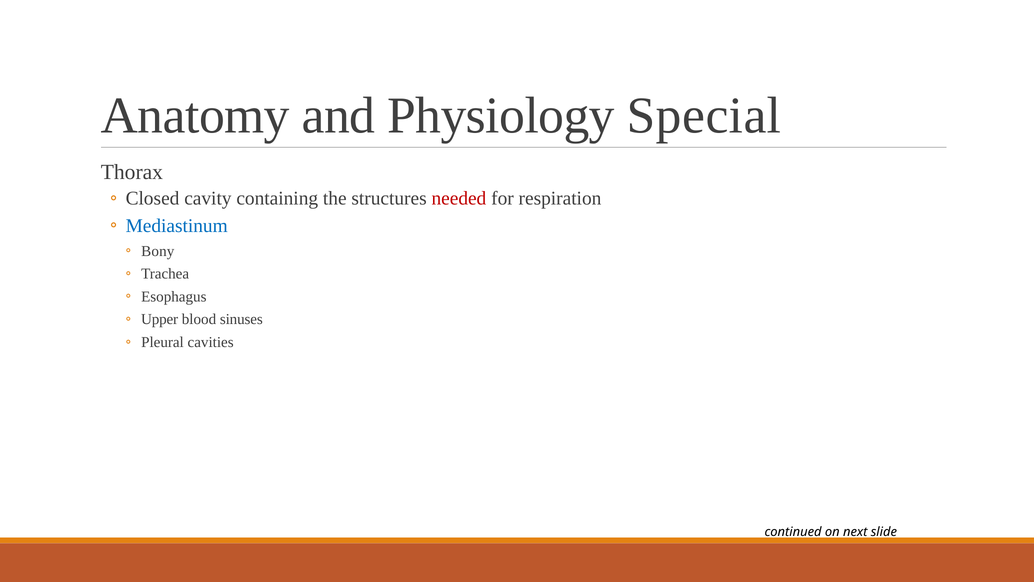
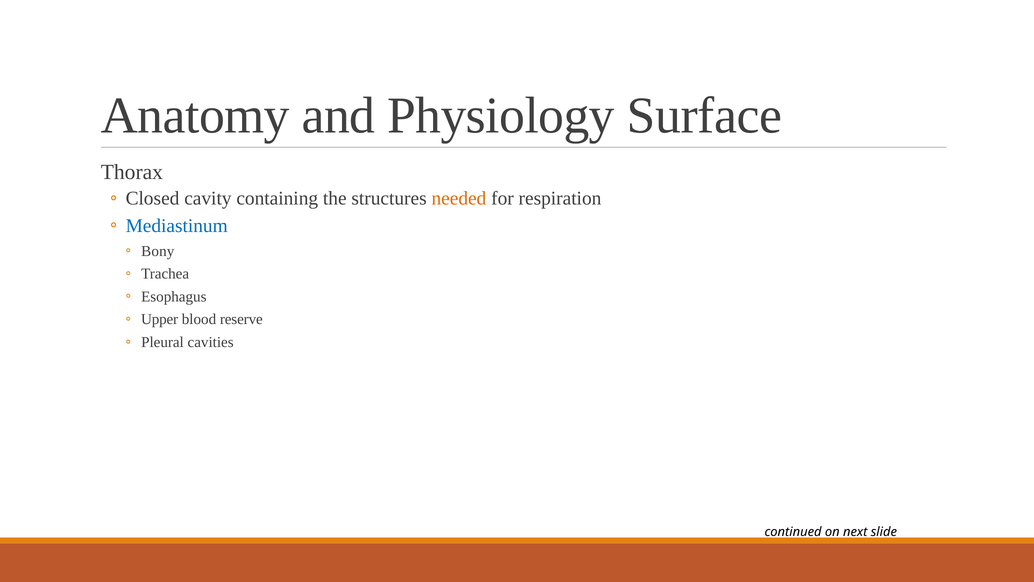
Special: Special -> Surface
needed colour: red -> orange
sinuses: sinuses -> reserve
